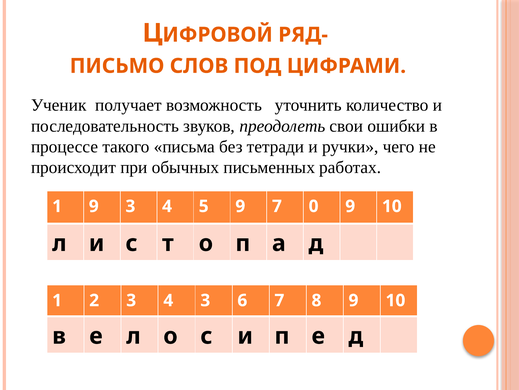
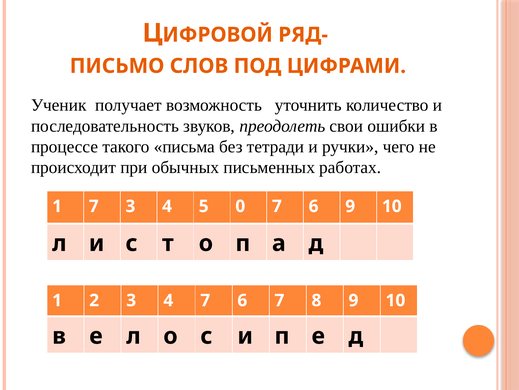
1 9: 9 -> 7
5 9: 9 -> 0
0 at (314, 206): 0 -> 6
4 3: 3 -> 7
